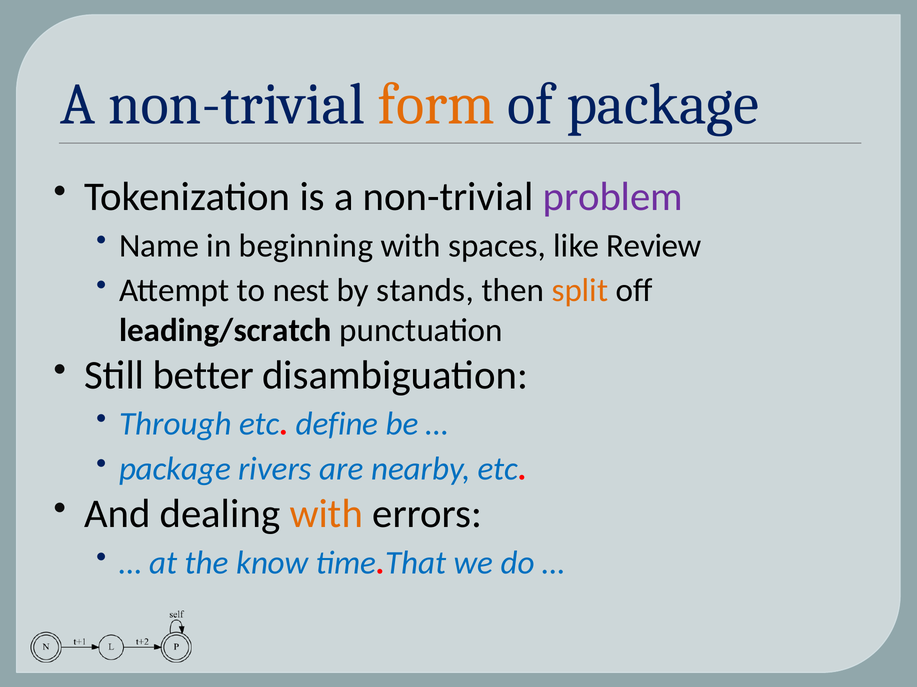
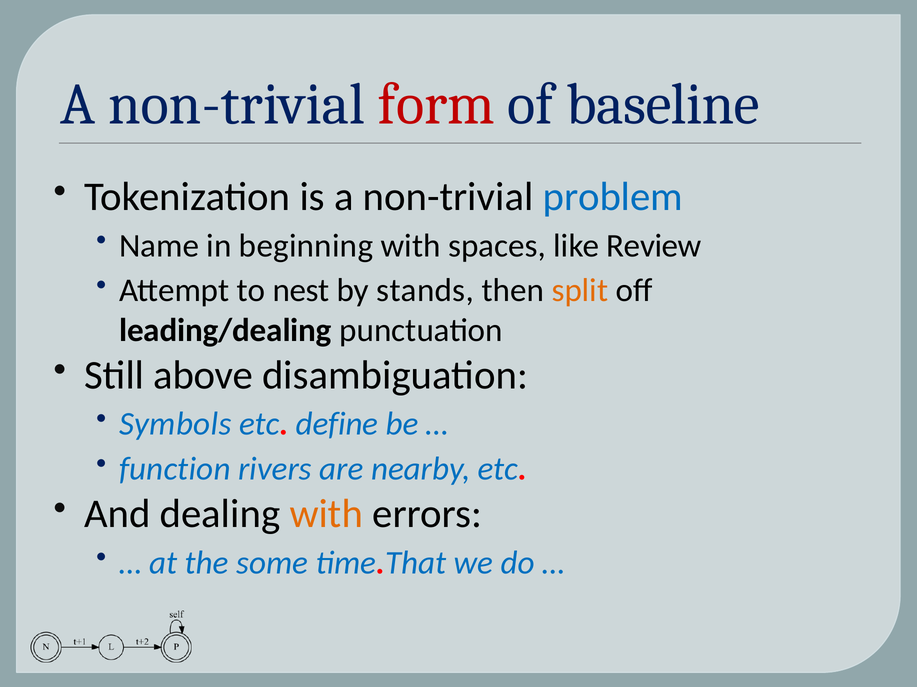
form colour: orange -> red
of package: package -> baseline
problem colour: purple -> blue
leading/scratch: leading/scratch -> leading/dealing
better: better -> above
Through: Through -> Symbols
package at (175, 469): package -> function
know: know -> some
